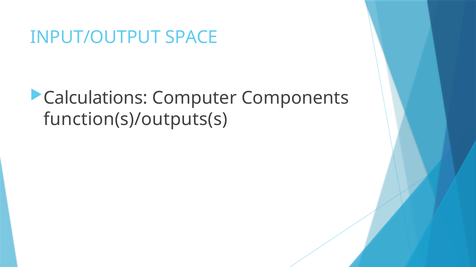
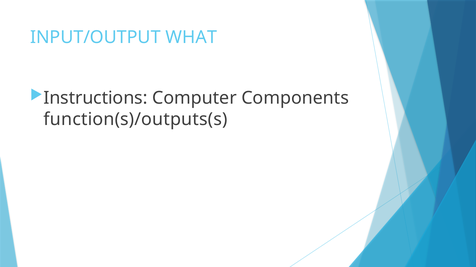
SPACE: SPACE -> WHAT
Calculations: Calculations -> Instructions
